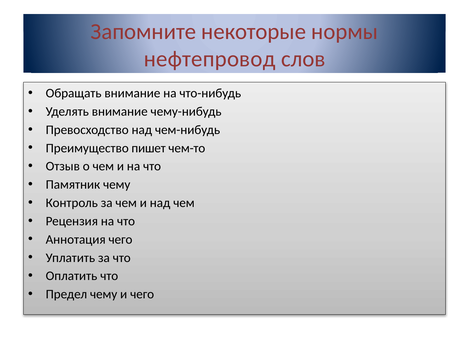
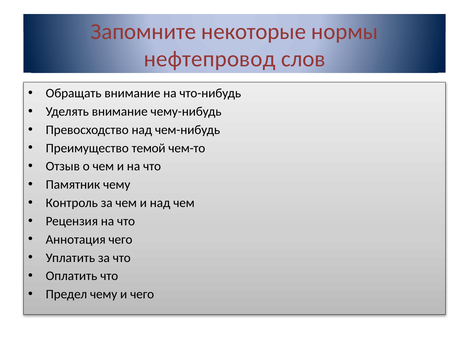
пишет: пишет -> темой
